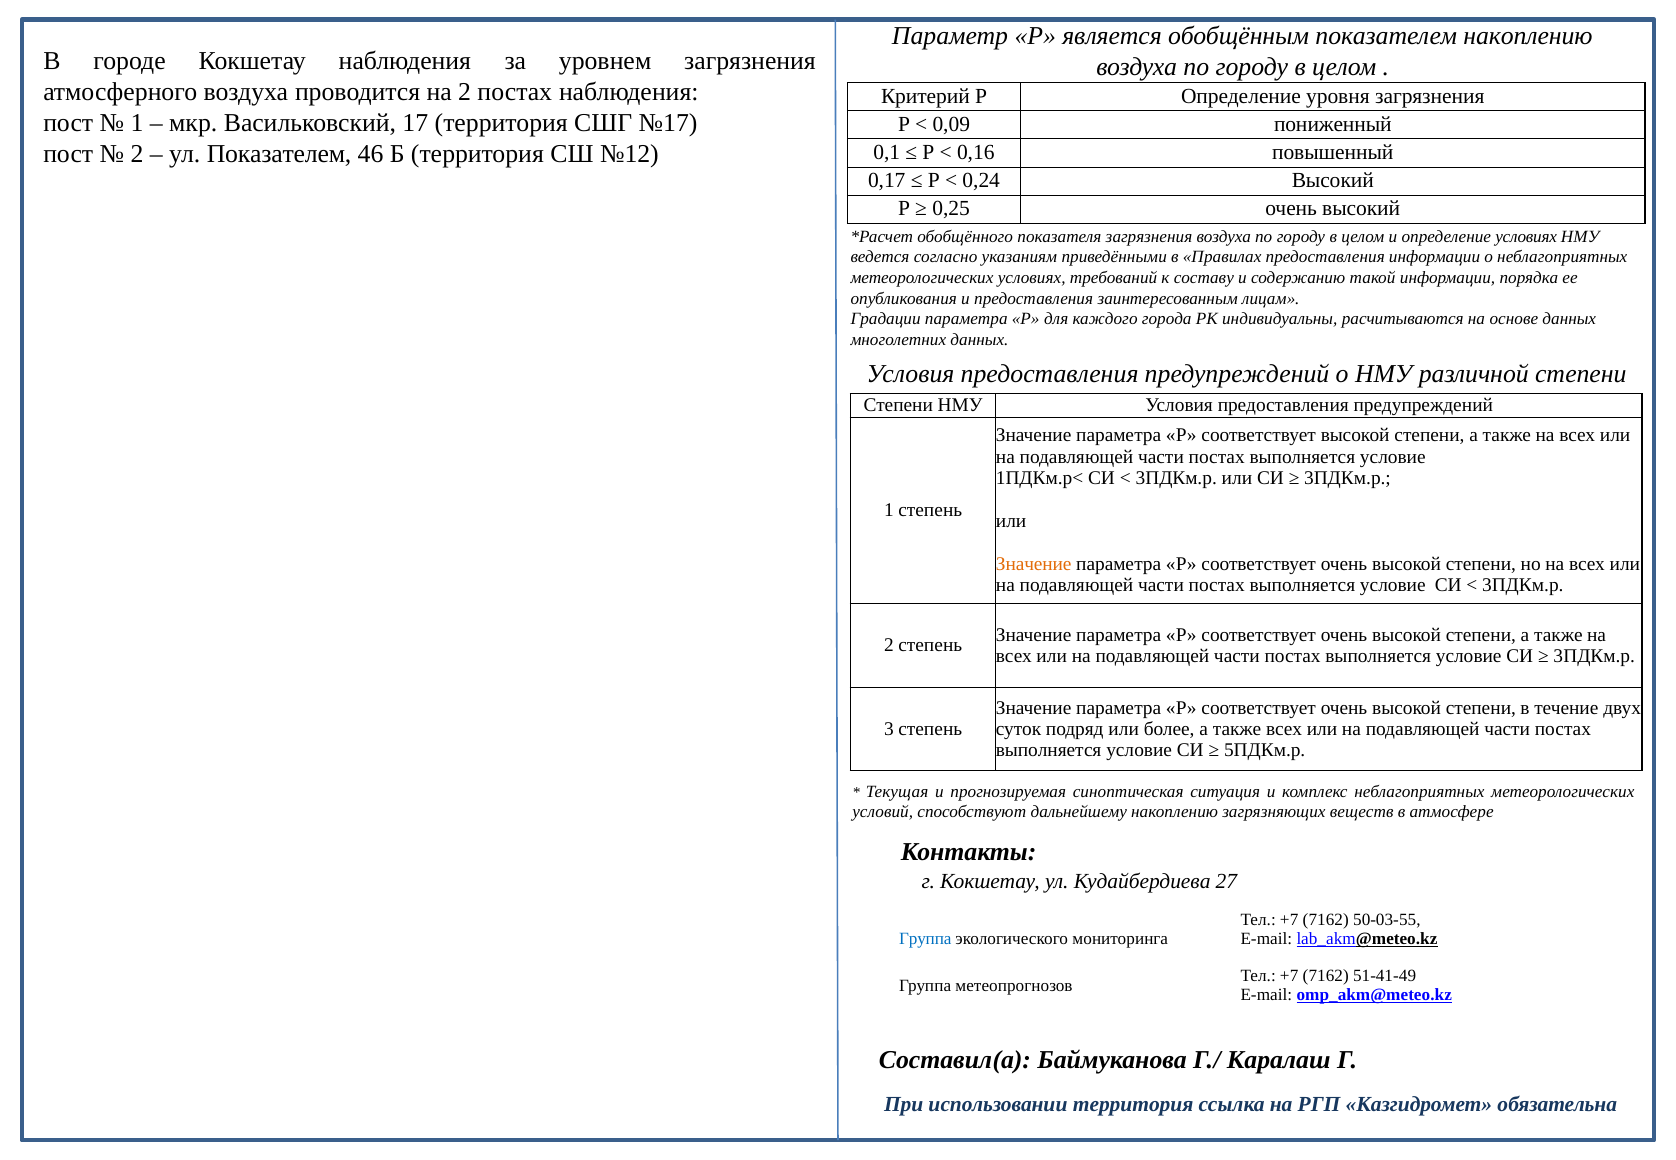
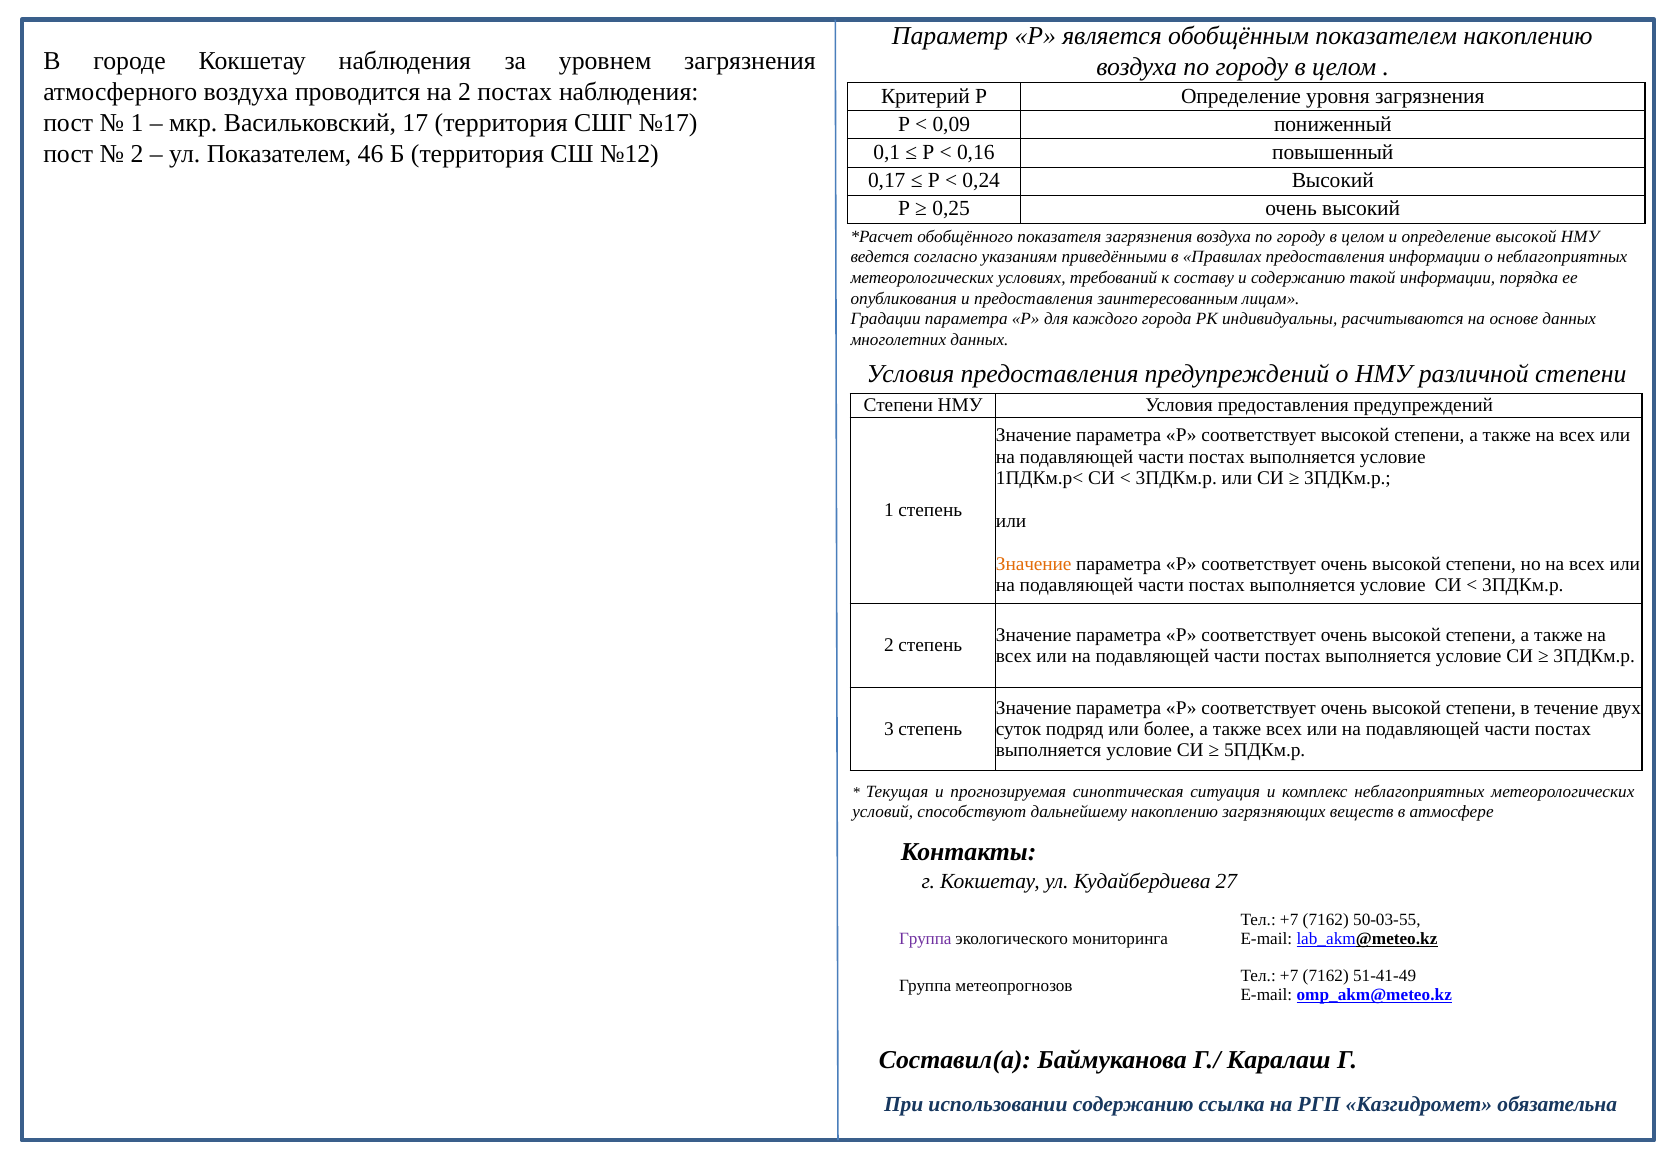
определение условиях: условиях -> высокой
Группа at (925, 939) colour: blue -> purple
использовании территория: территория -> содержанию
